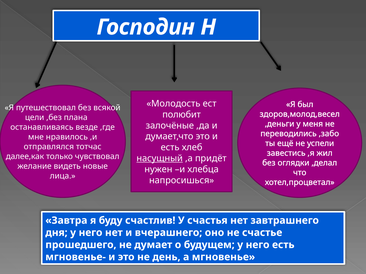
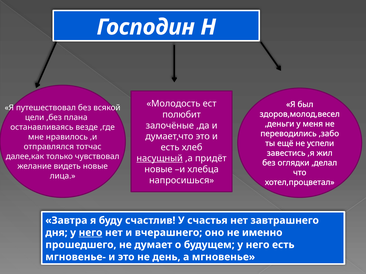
нужен at (158, 170): нужен -> новые
него at (91, 233) underline: none -> present
счастье: счастье -> именно
